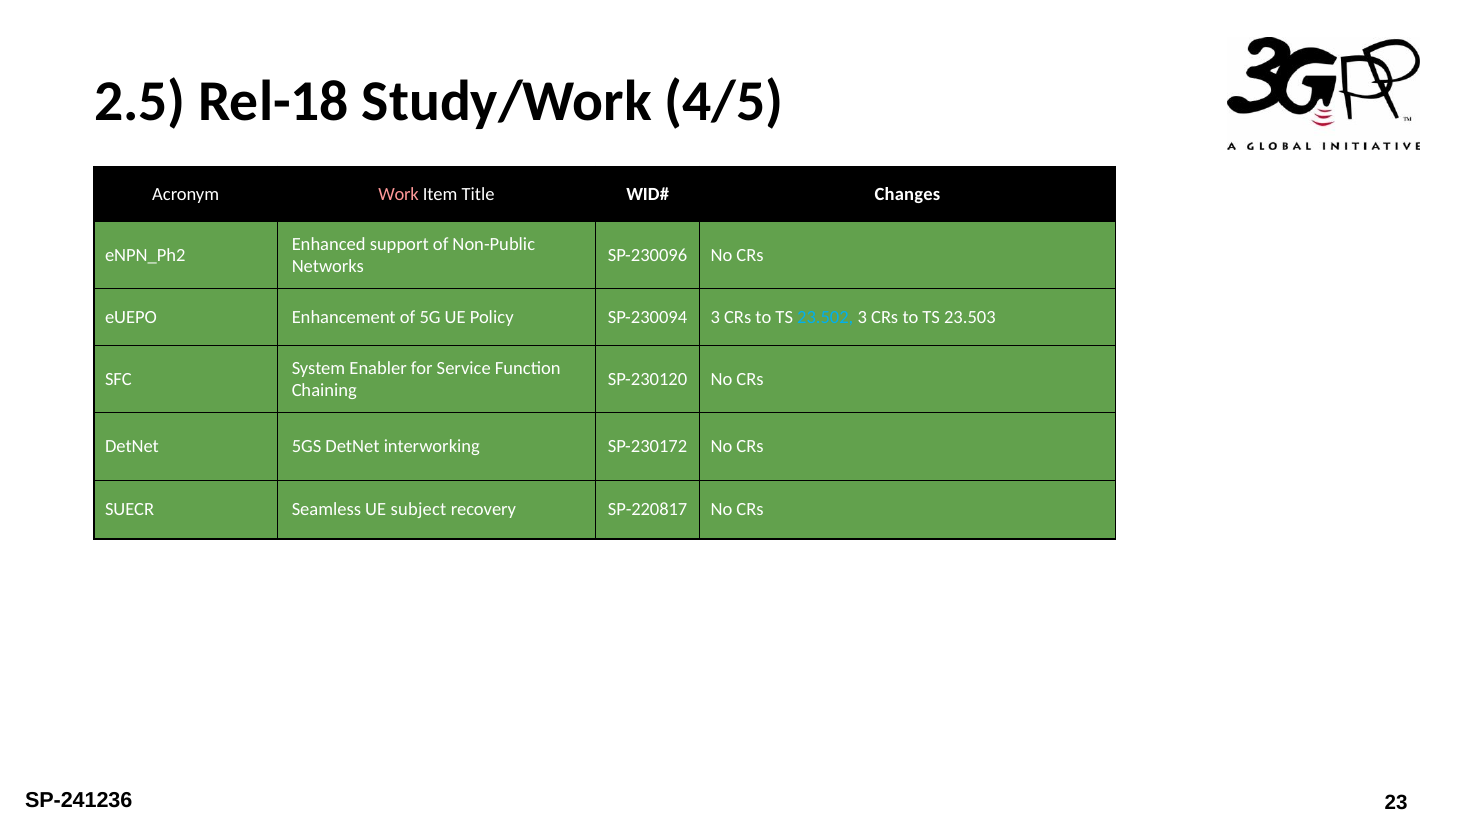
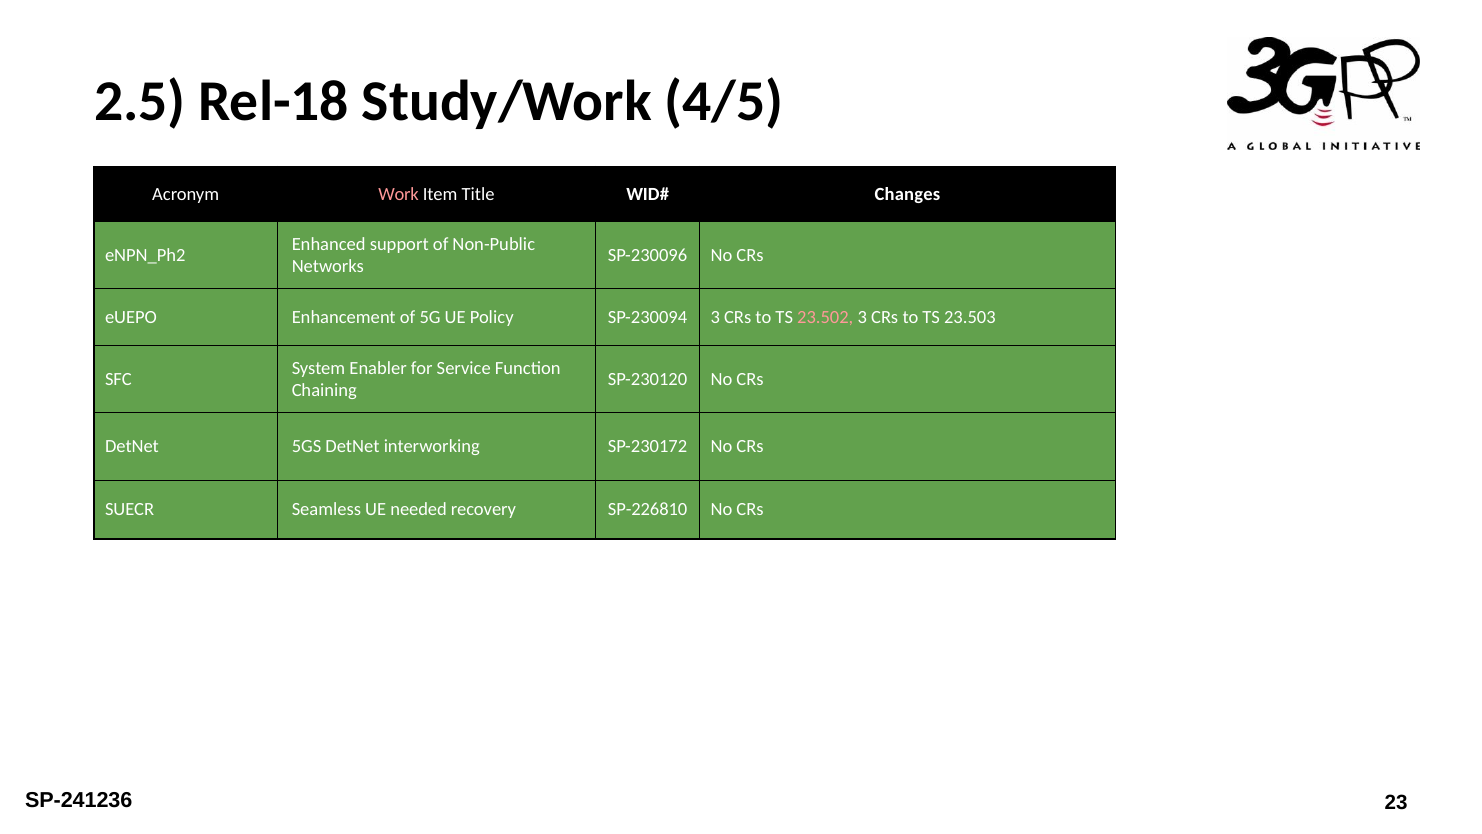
23.502 colour: light blue -> pink
subject: subject -> needed
SP-220817: SP-220817 -> SP-226810
